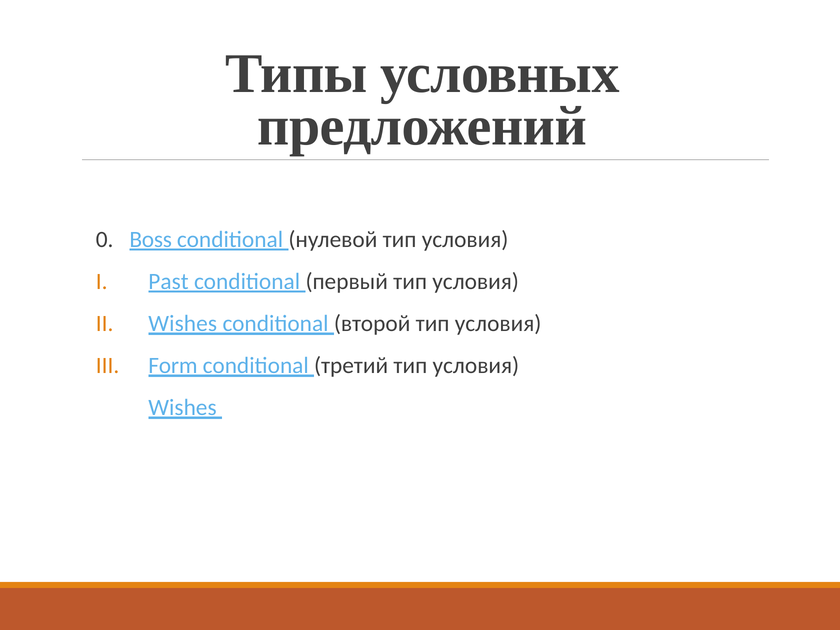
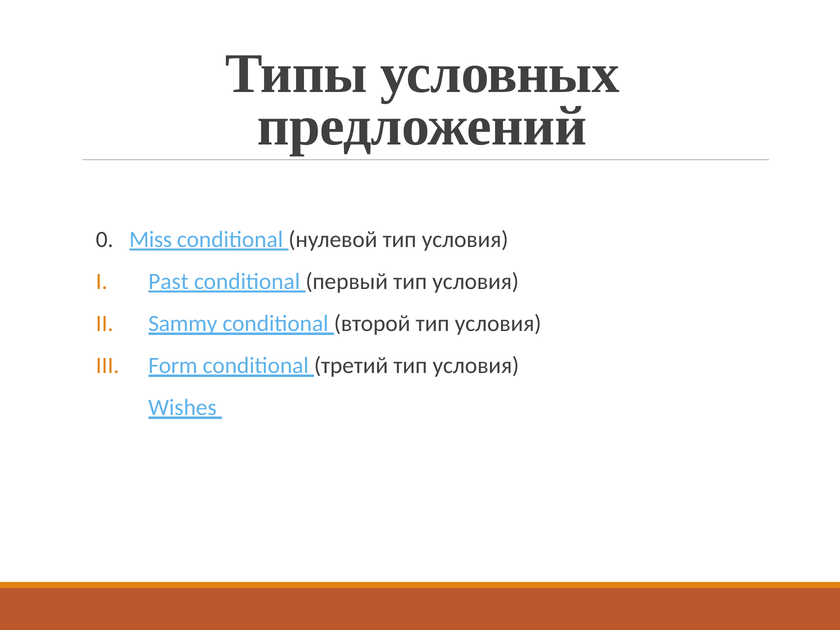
Boss: Boss -> Miss
Wishes at (183, 324): Wishes -> Sammy
